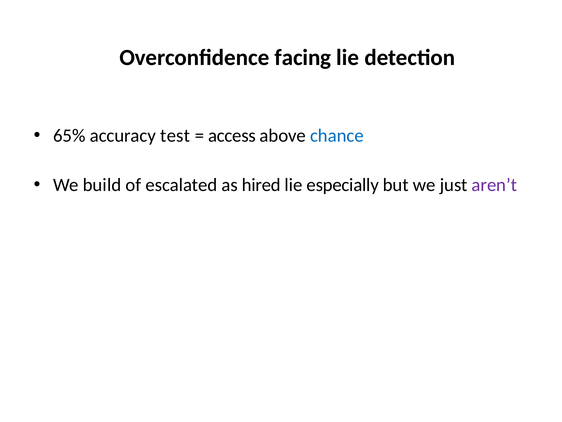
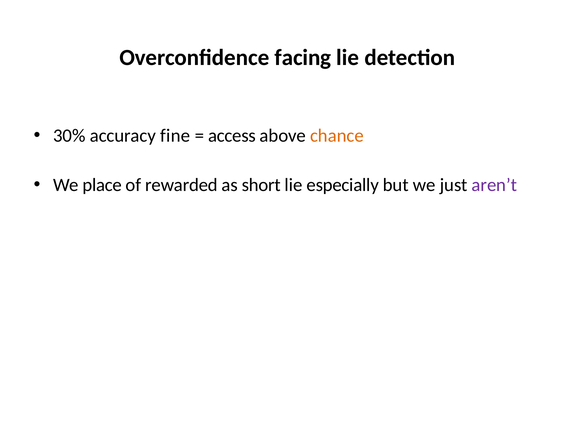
65%: 65% -> 30%
test: test -> fine
chance colour: blue -> orange
build: build -> place
escalated: escalated -> rewarded
hired: hired -> short
